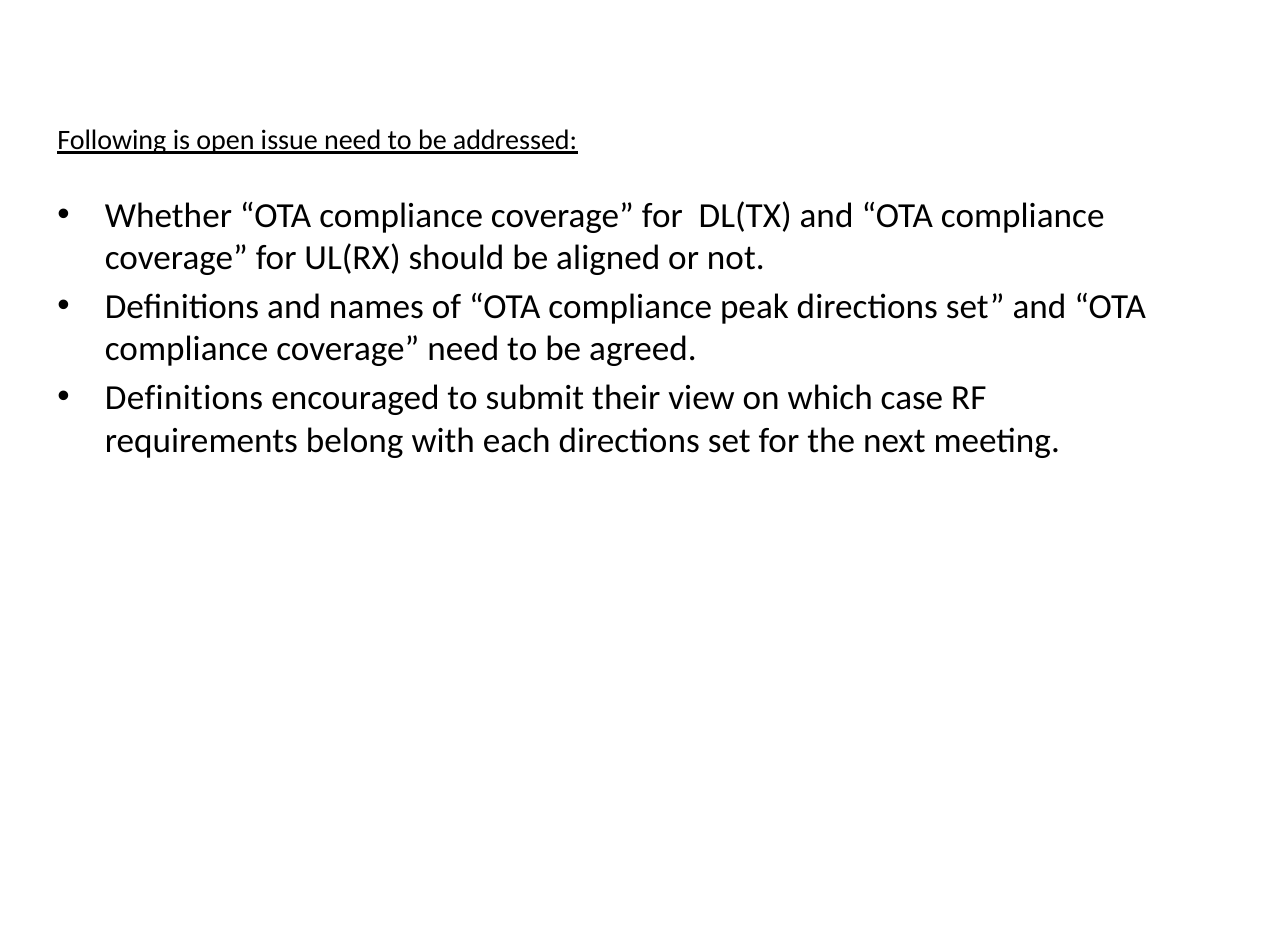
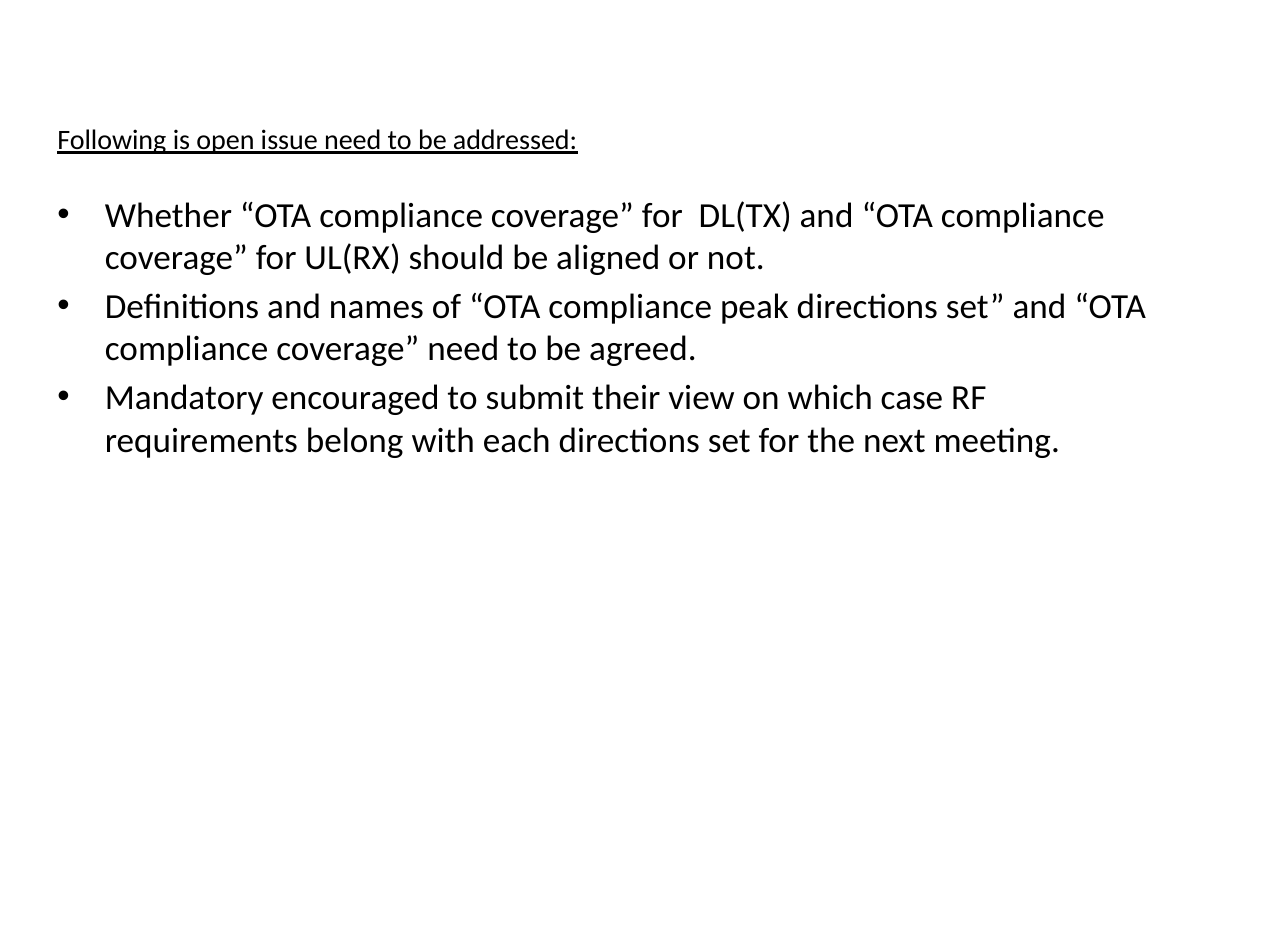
Definitions at (184, 398): Definitions -> Mandatory
